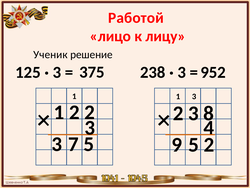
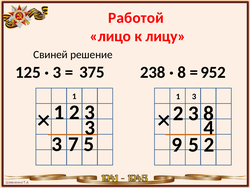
Ученик: Ученик -> Свиней
3 at (182, 72): 3 -> 8
1 2 2: 2 -> 3
